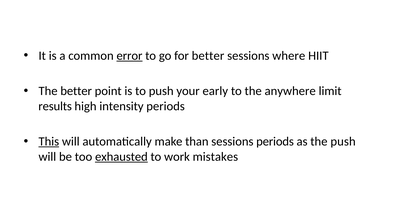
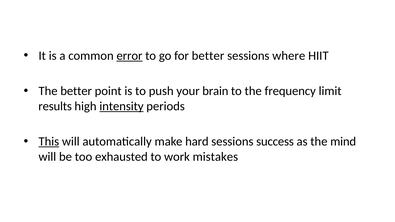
early: early -> brain
anywhere: anywhere -> frequency
intensity underline: none -> present
than: than -> hard
sessions periods: periods -> success
the push: push -> mind
exhausted underline: present -> none
